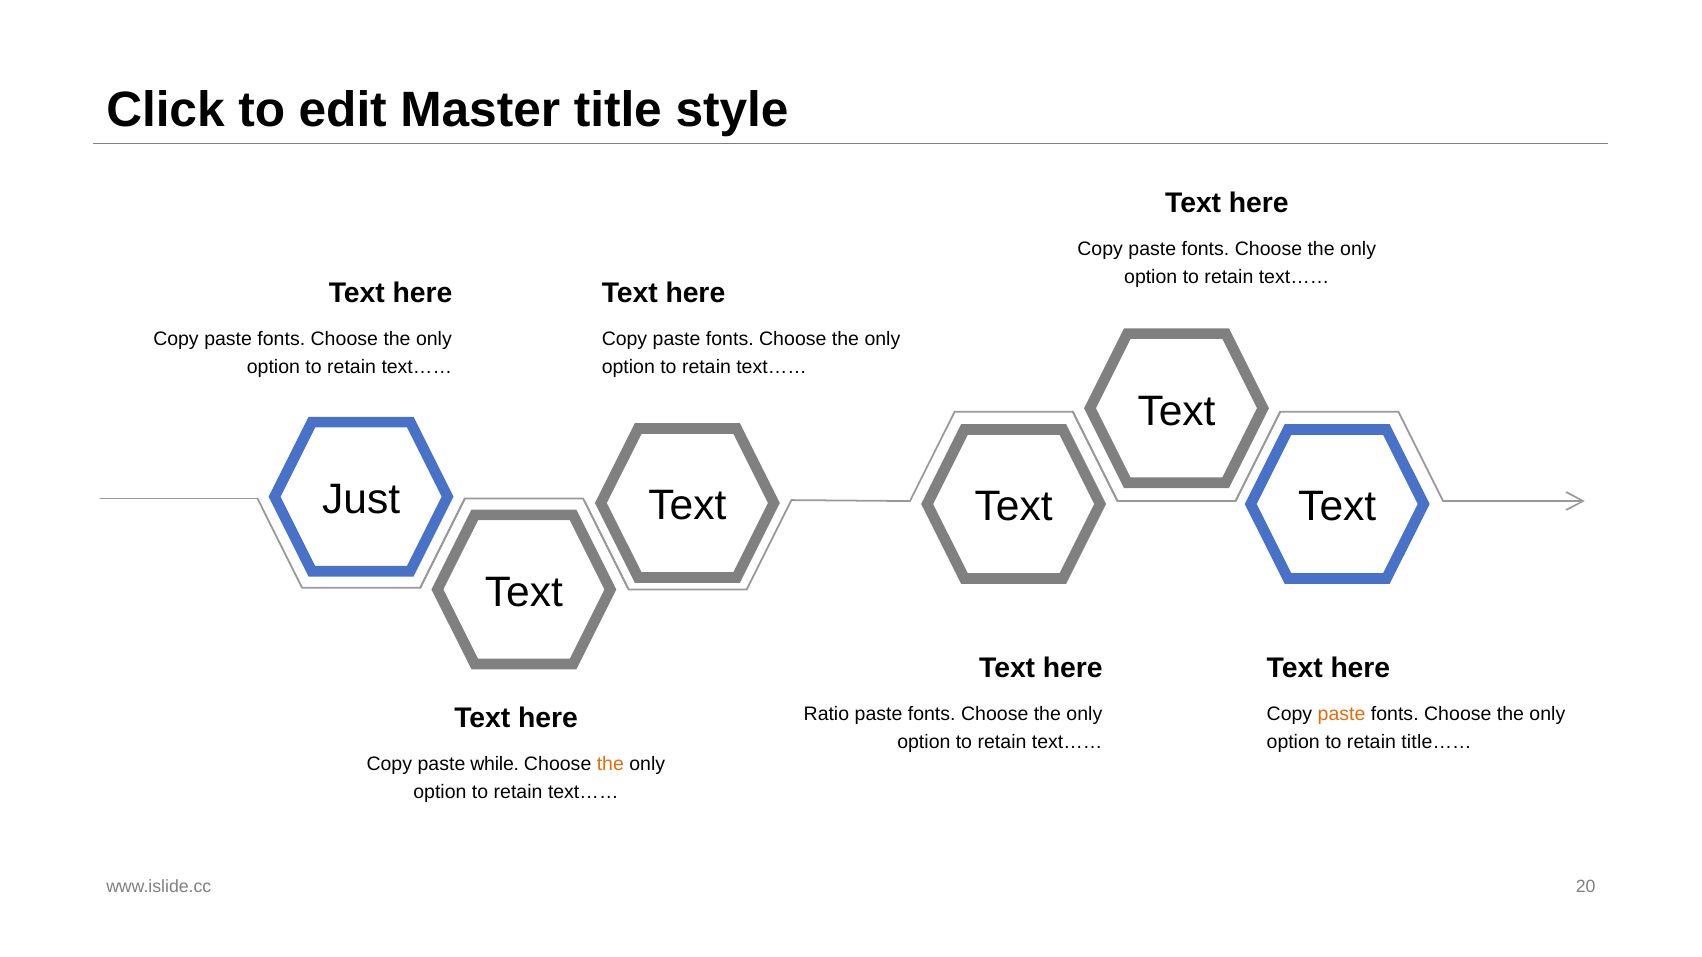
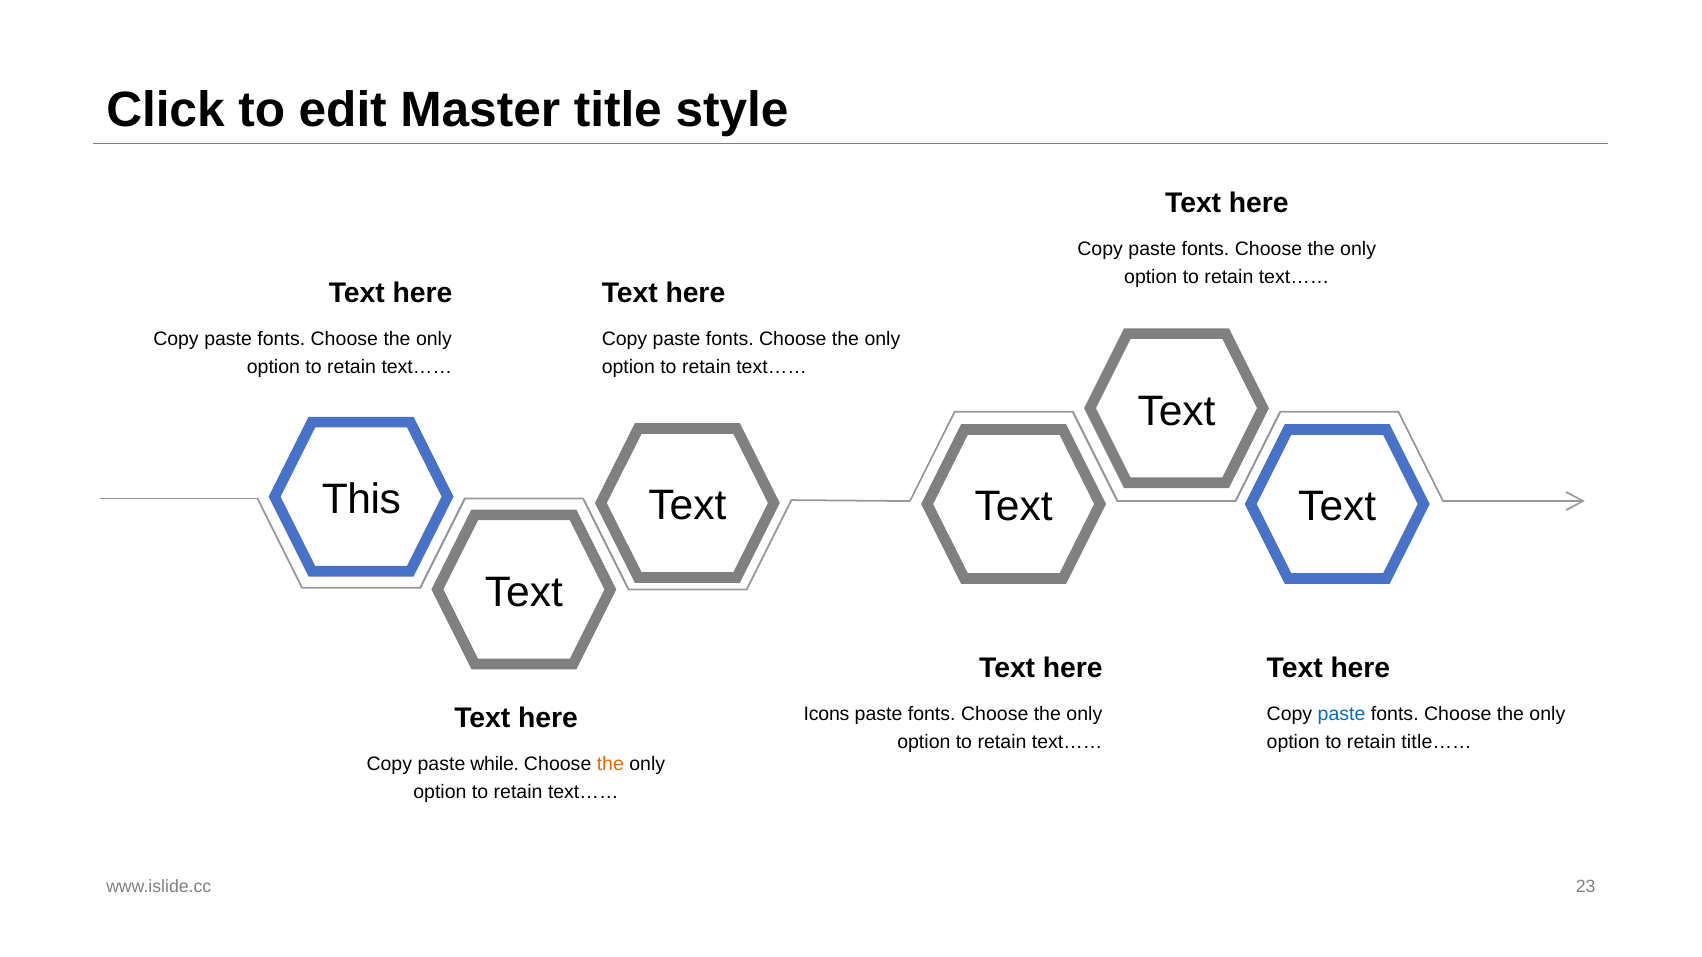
Just: Just -> This
Ratio: Ratio -> Icons
paste at (1342, 714) colour: orange -> blue
20: 20 -> 23
